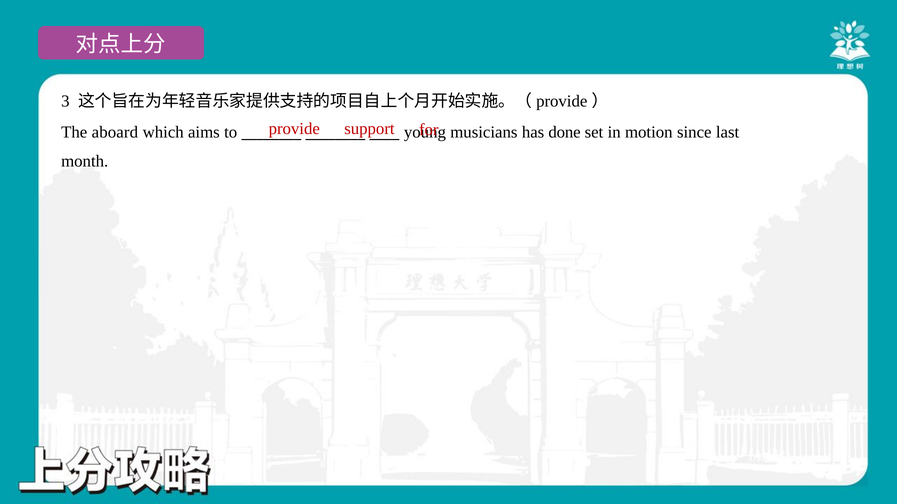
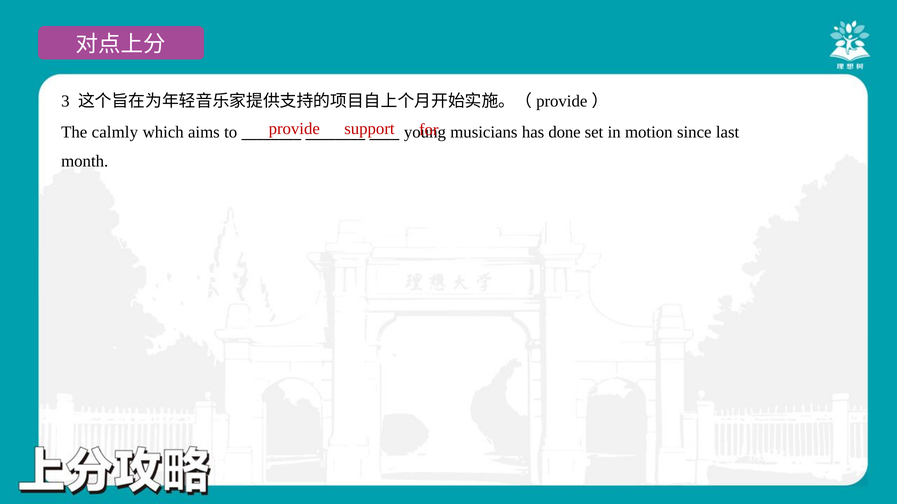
aboard: aboard -> calmly
